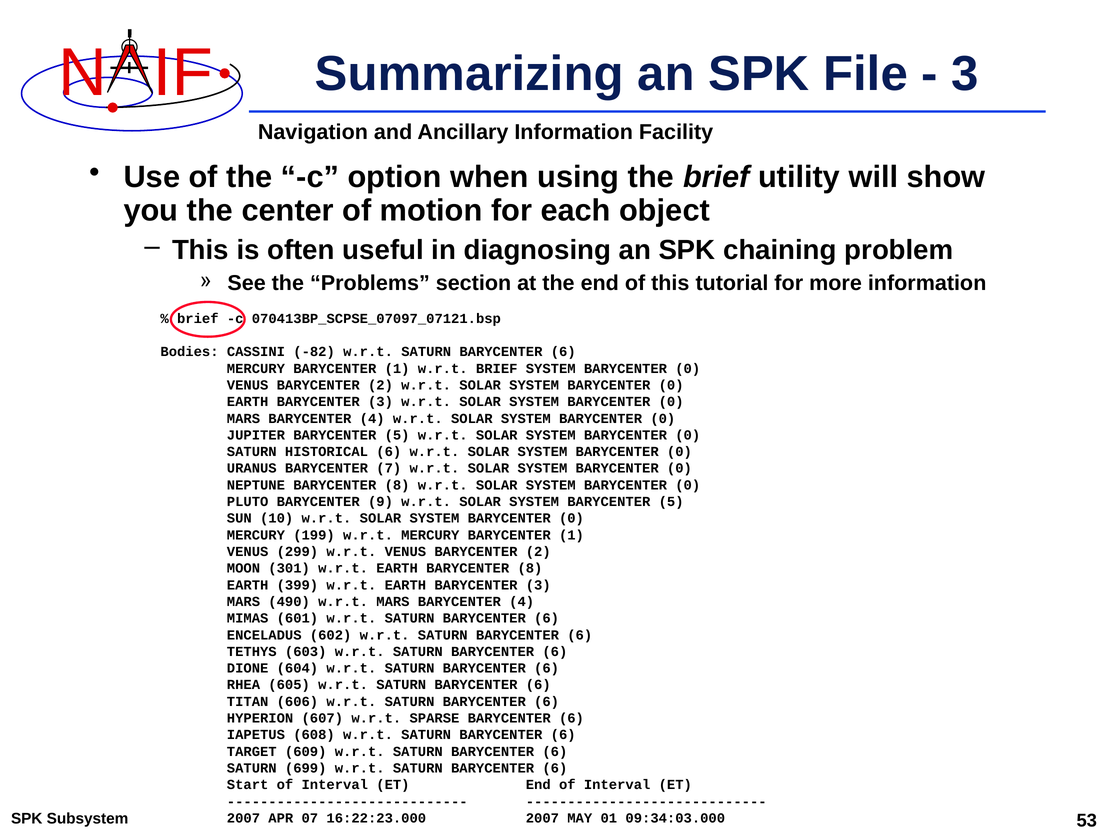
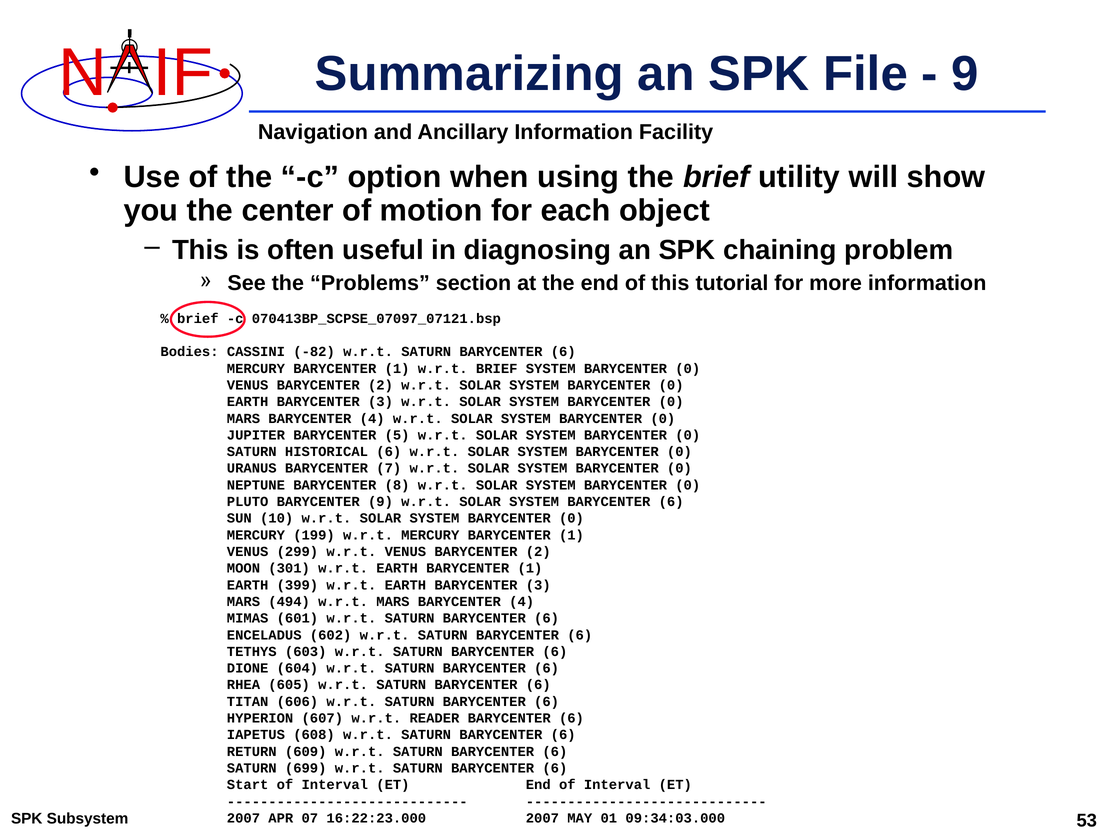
3 at (965, 74): 3 -> 9
SYSTEM BARYCENTER 5: 5 -> 6
EARTH BARYCENTER 8: 8 -> 1
490: 490 -> 494
SPARSE: SPARSE -> READER
TARGET: TARGET -> RETURN
